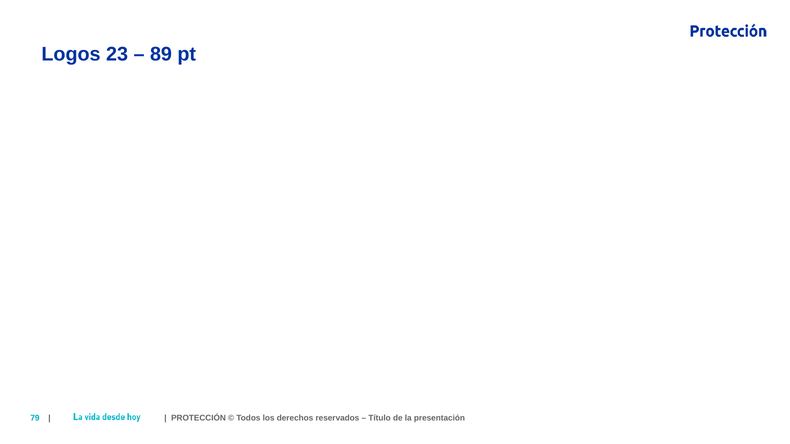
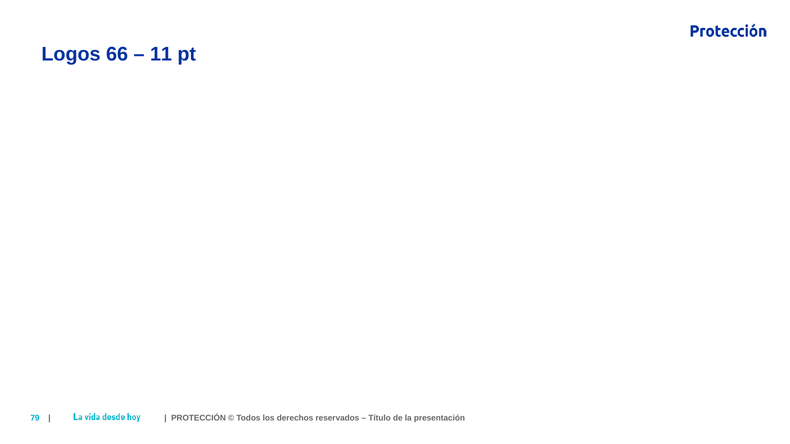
23: 23 -> 66
89: 89 -> 11
